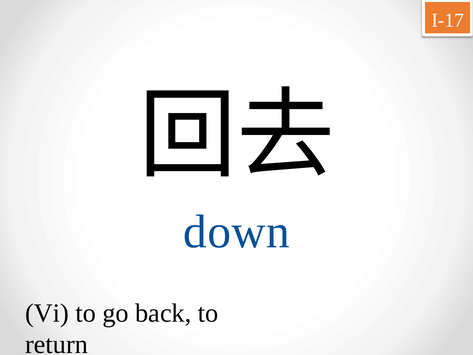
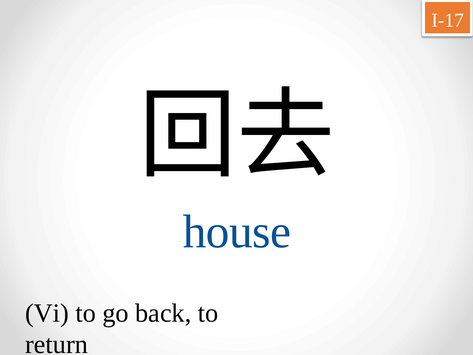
down: down -> house
